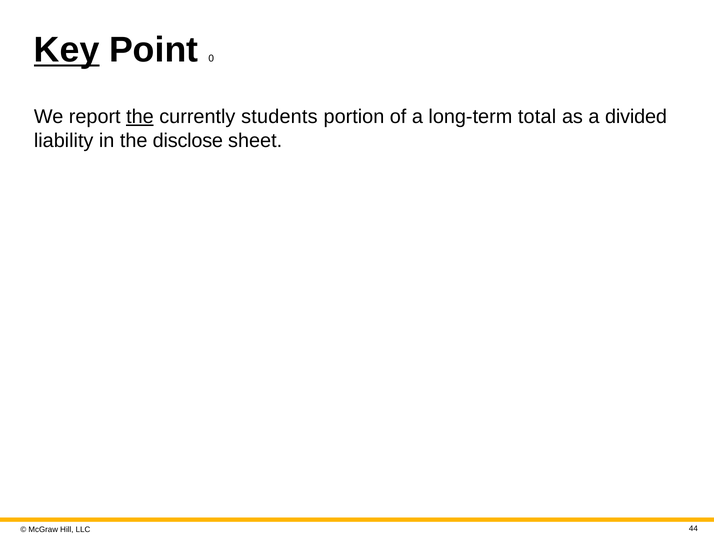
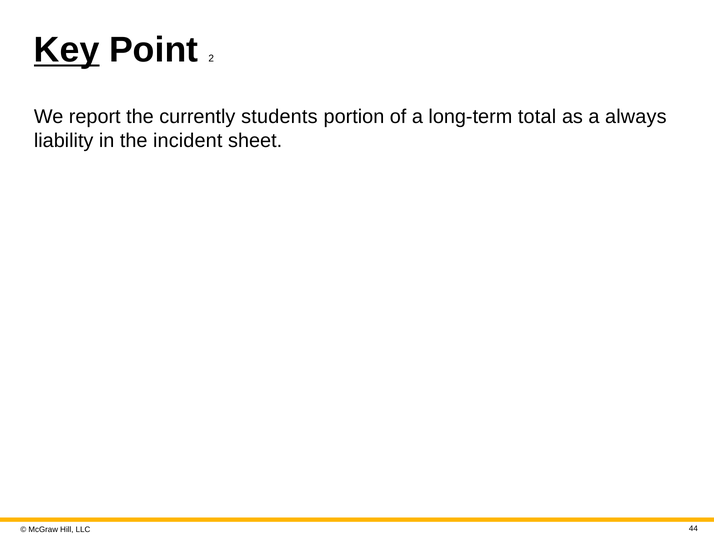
0: 0 -> 2
the at (140, 117) underline: present -> none
divided: divided -> always
disclose: disclose -> incident
